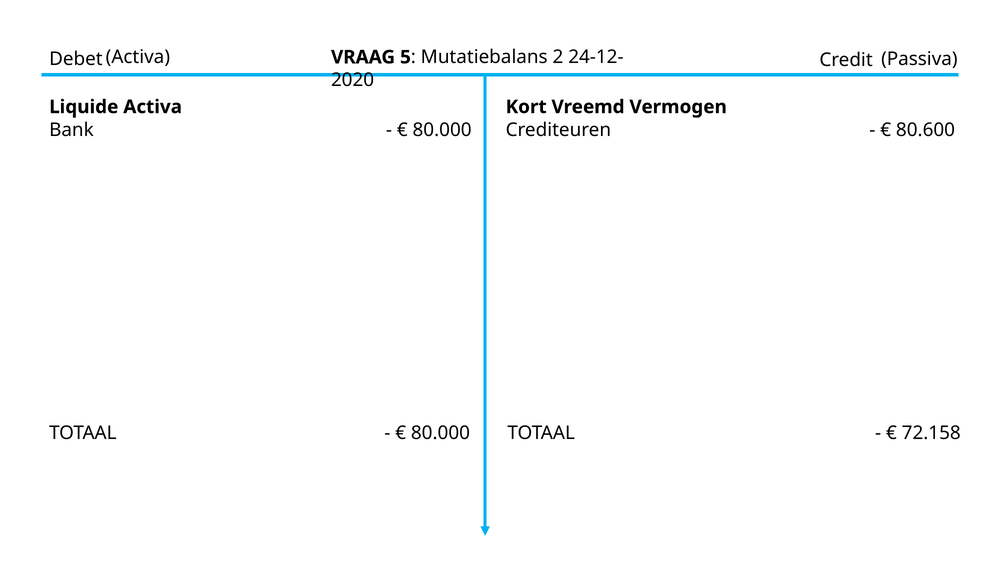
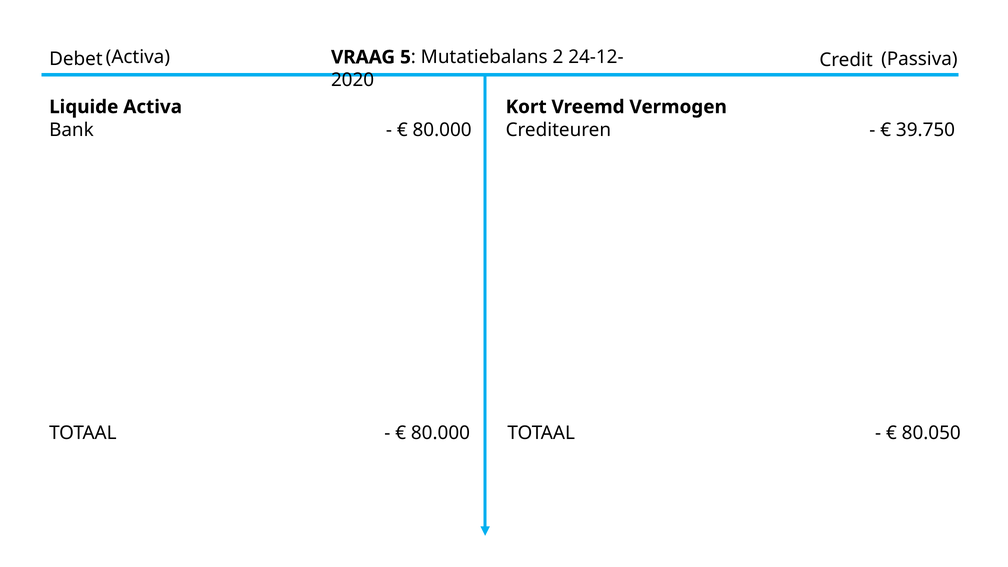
80.600: 80.600 -> 39.750
72.158: 72.158 -> 80.050
